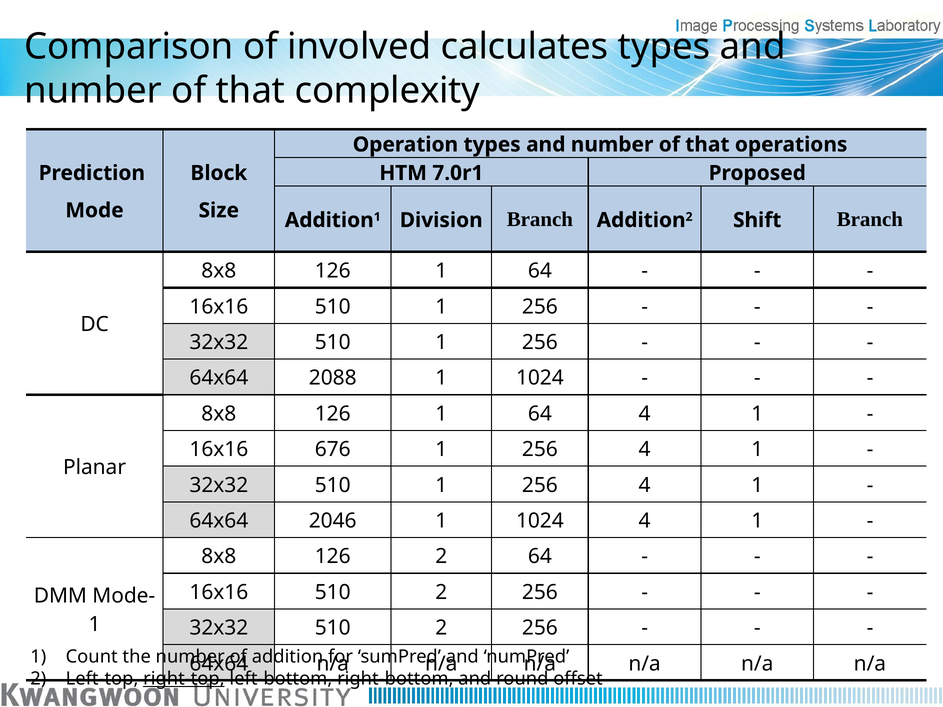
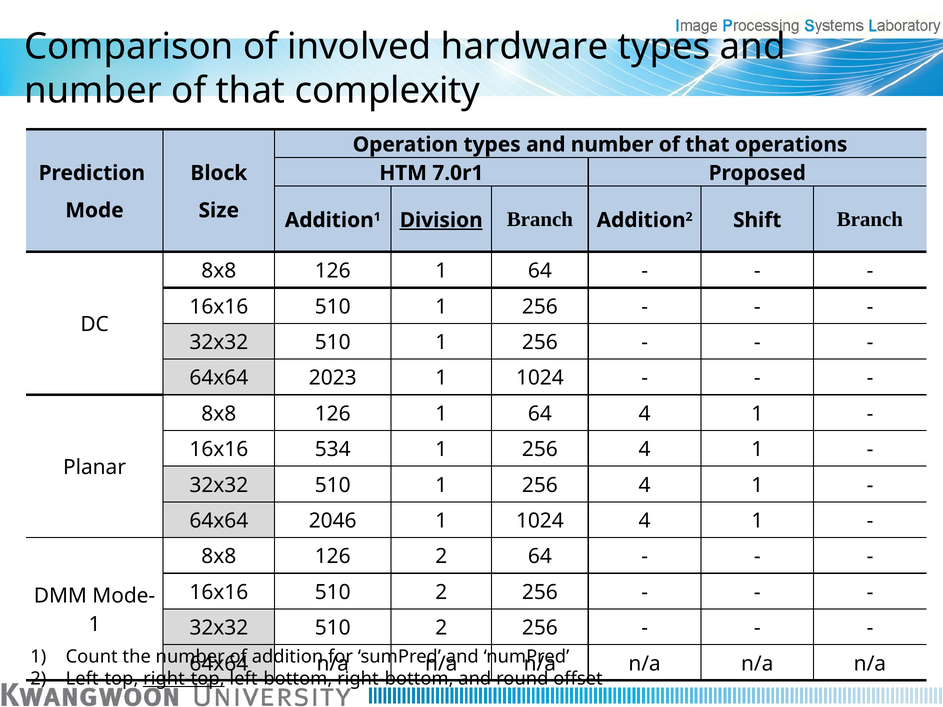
calculates: calculates -> hardware
Division underline: none -> present
2088: 2088 -> 2023
676: 676 -> 534
